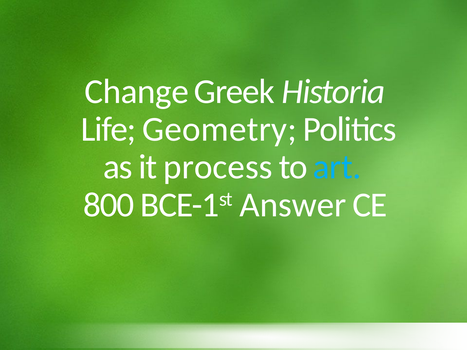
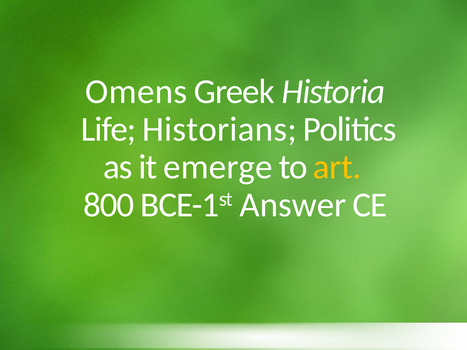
Change: Change -> Omens
Geometry: Geometry -> Historians
process: process -> emerge
art colour: light blue -> yellow
